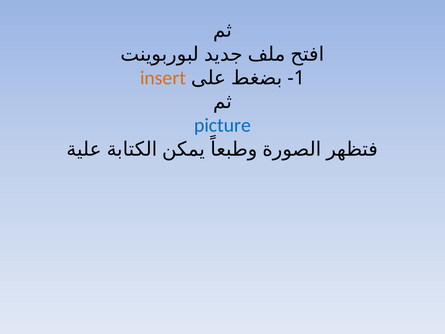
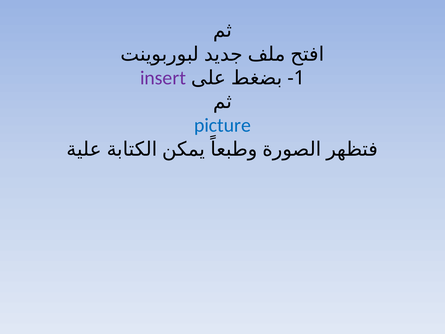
insert colour: orange -> purple
